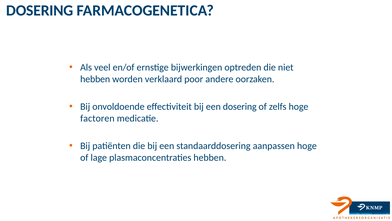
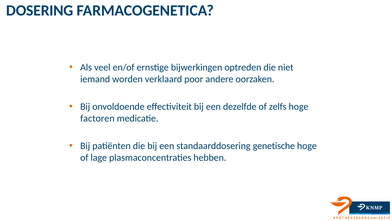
hebben at (95, 79): hebben -> iemand
een dosering: dosering -> dezelfde
aanpassen: aanpassen -> genetische
